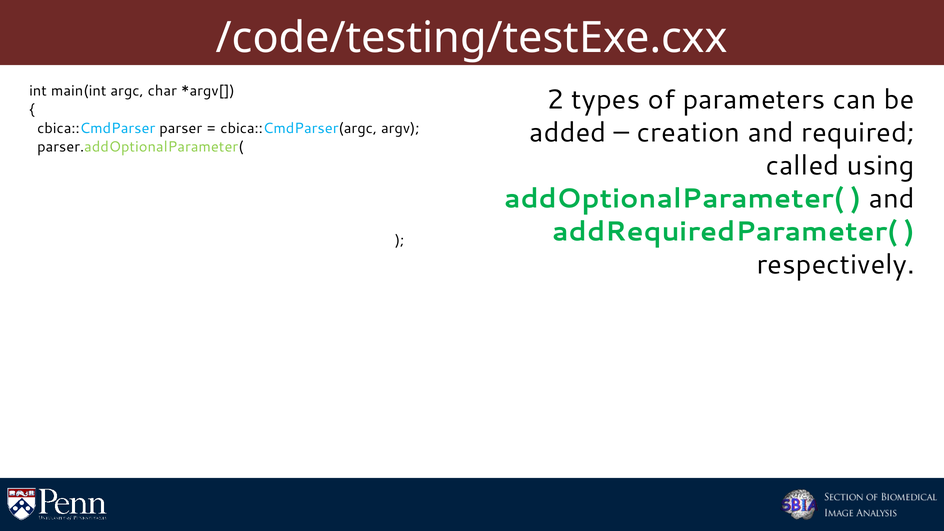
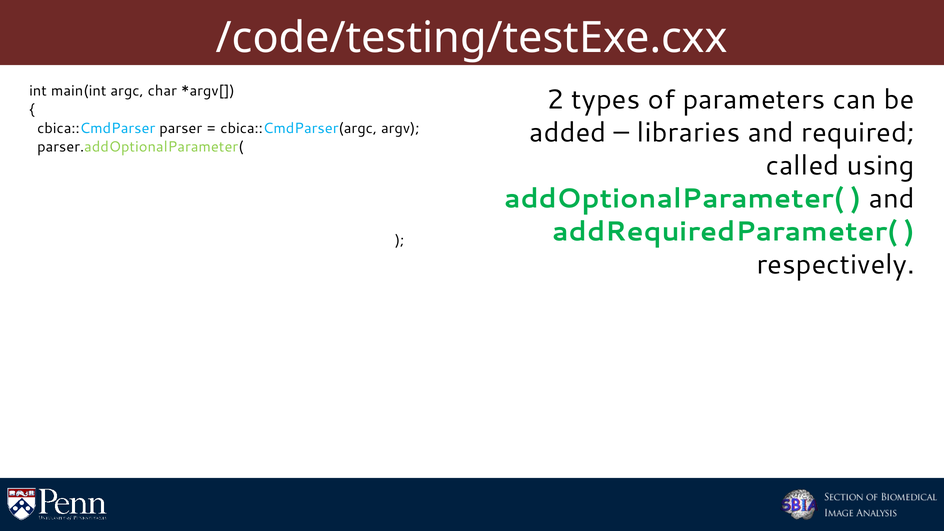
creation: creation -> libraries
